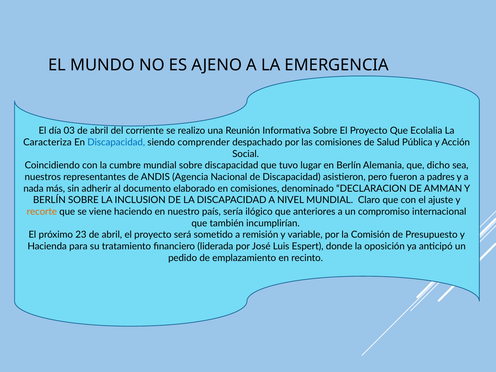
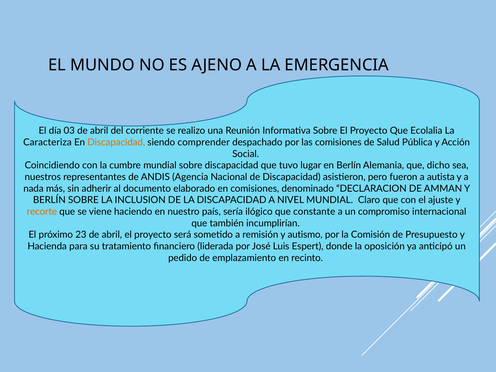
Discapacidad at (116, 142) colour: blue -> orange
padres: padres -> autista
anteriores: anteriores -> constante
variable: variable -> autismo
